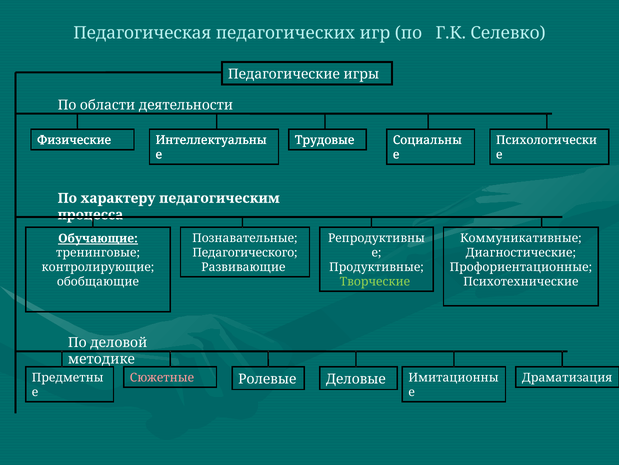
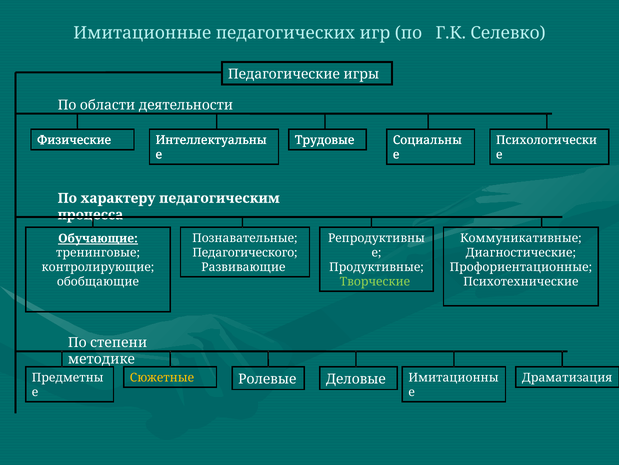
Педагогическая: Педагогическая -> Имитационные
деловой: деловой -> степени
Сюжетные colour: pink -> yellow
